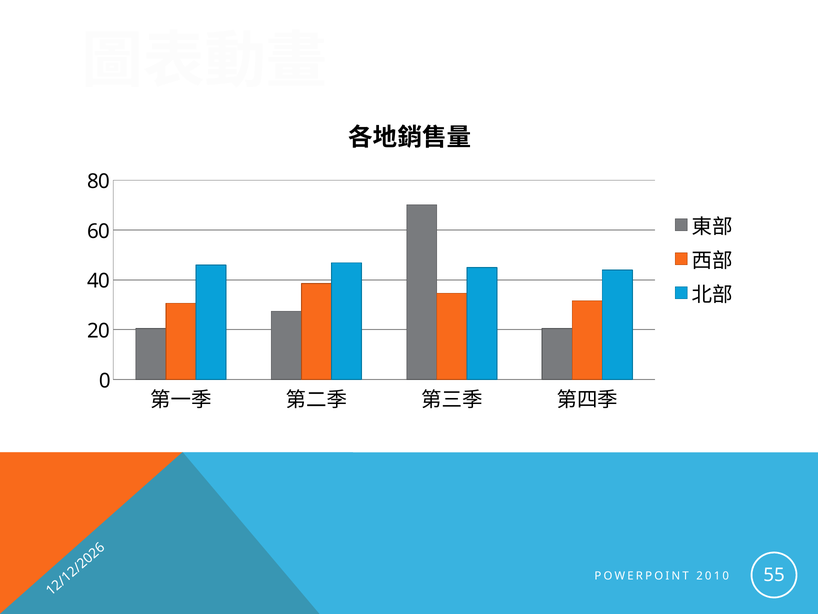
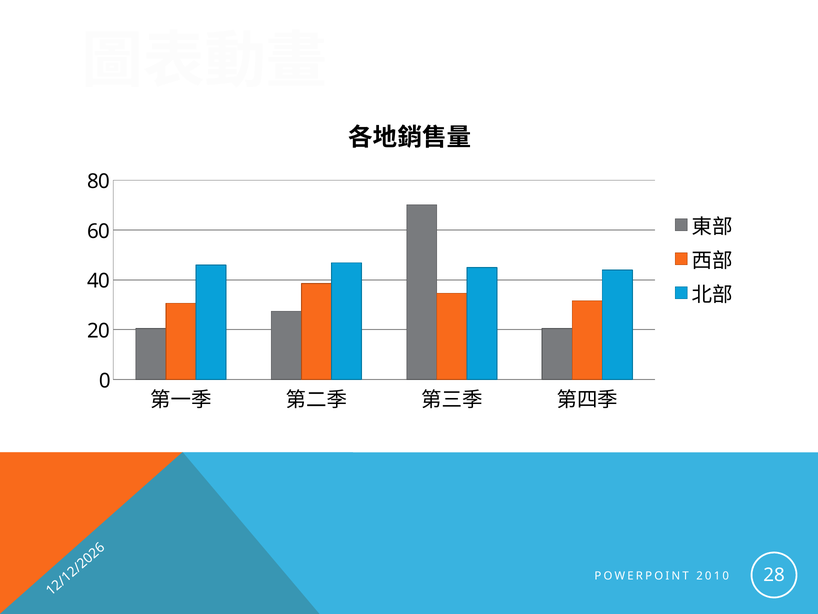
55: 55 -> 28
